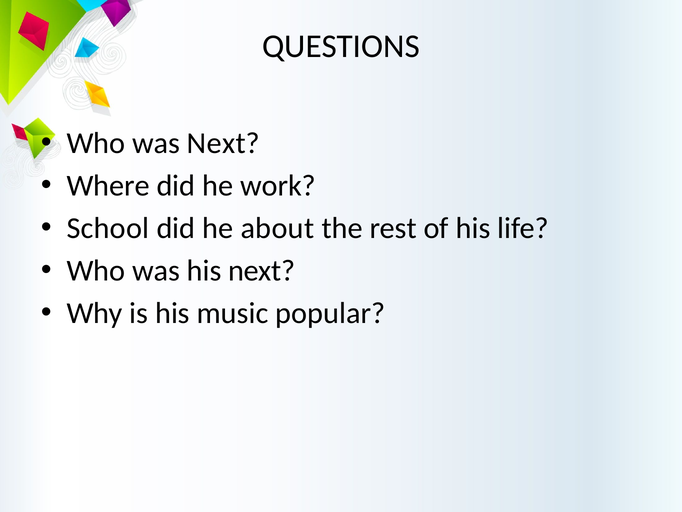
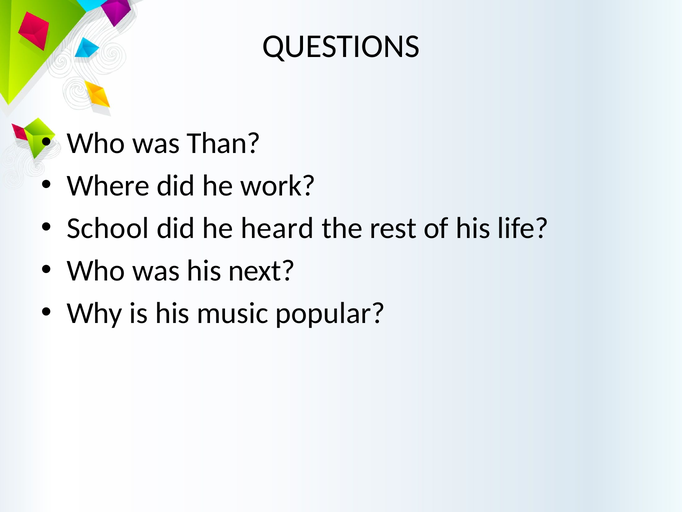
was Next: Next -> Than
about: about -> heard
